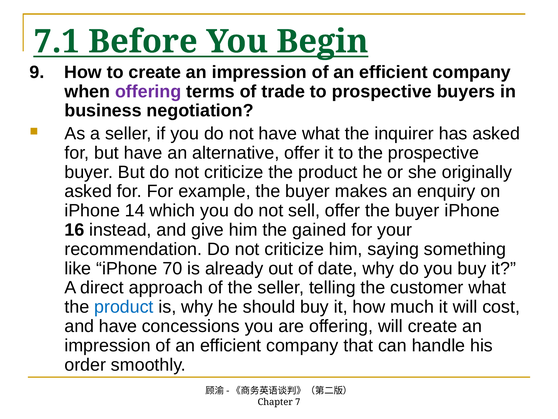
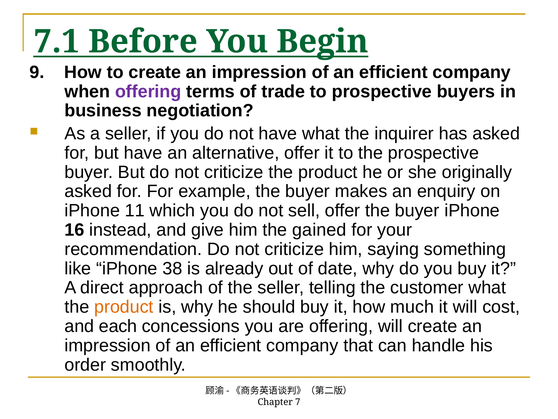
14: 14 -> 11
70: 70 -> 38
product at (124, 307) colour: blue -> orange
and have: have -> each
